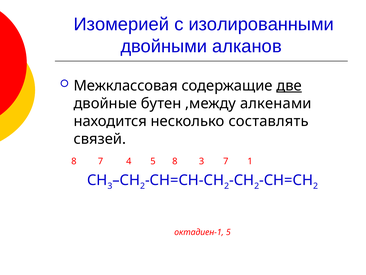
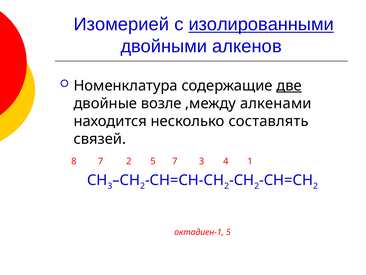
изолированными underline: none -> present
алканов: алканов -> алкенов
Межклассовая: Межклассовая -> Номенклатура
бутен: бутен -> возле
7 4: 4 -> 2
5 8: 8 -> 7
3 7: 7 -> 4
